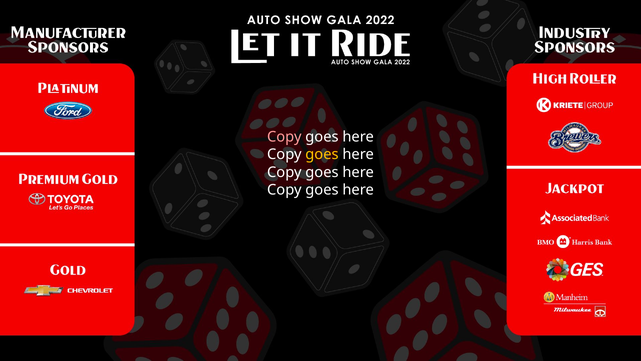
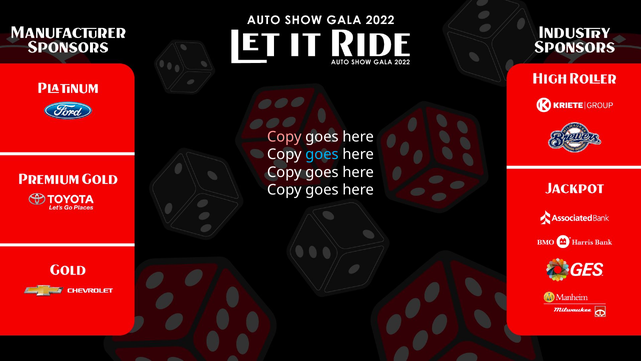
goes at (322, 154) colour: yellow -> light blue
